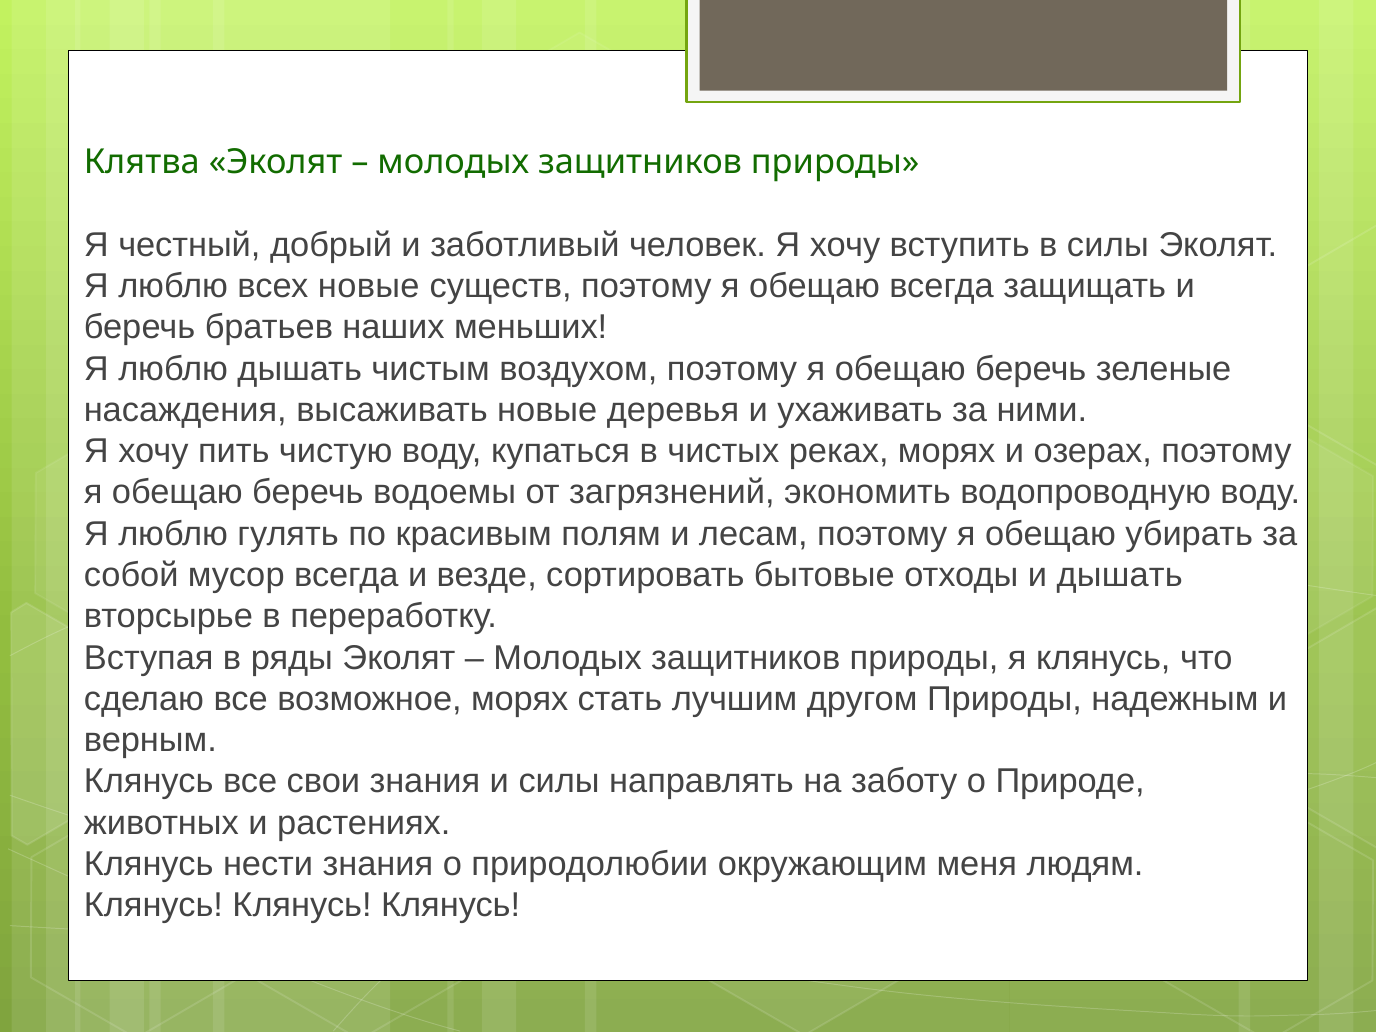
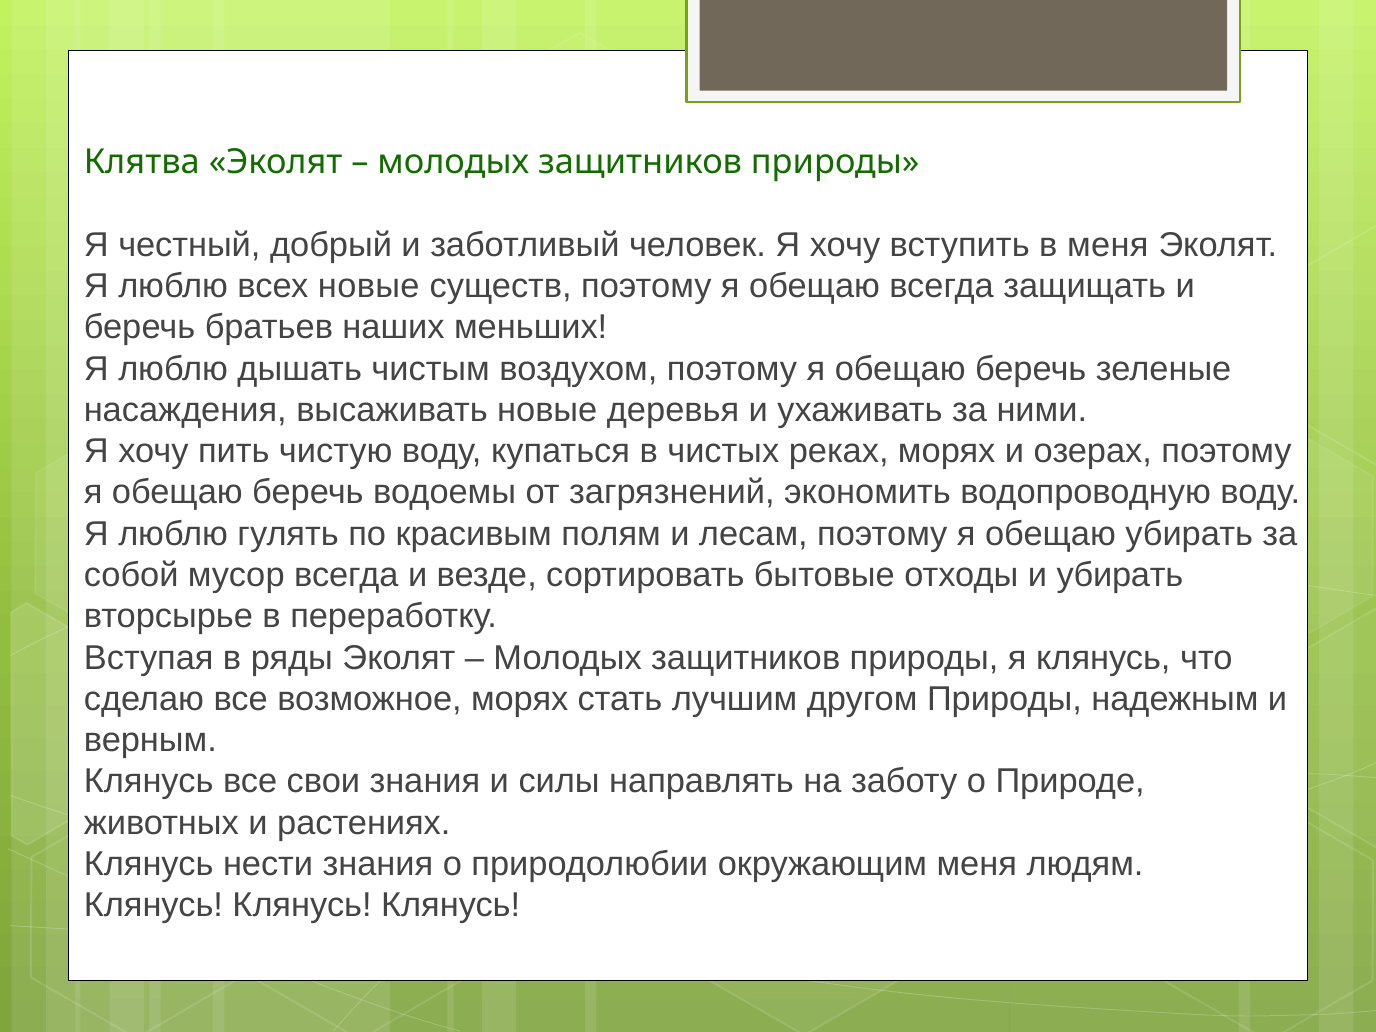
в силы: силы -> меня
и дышать: дышать -> убирать
